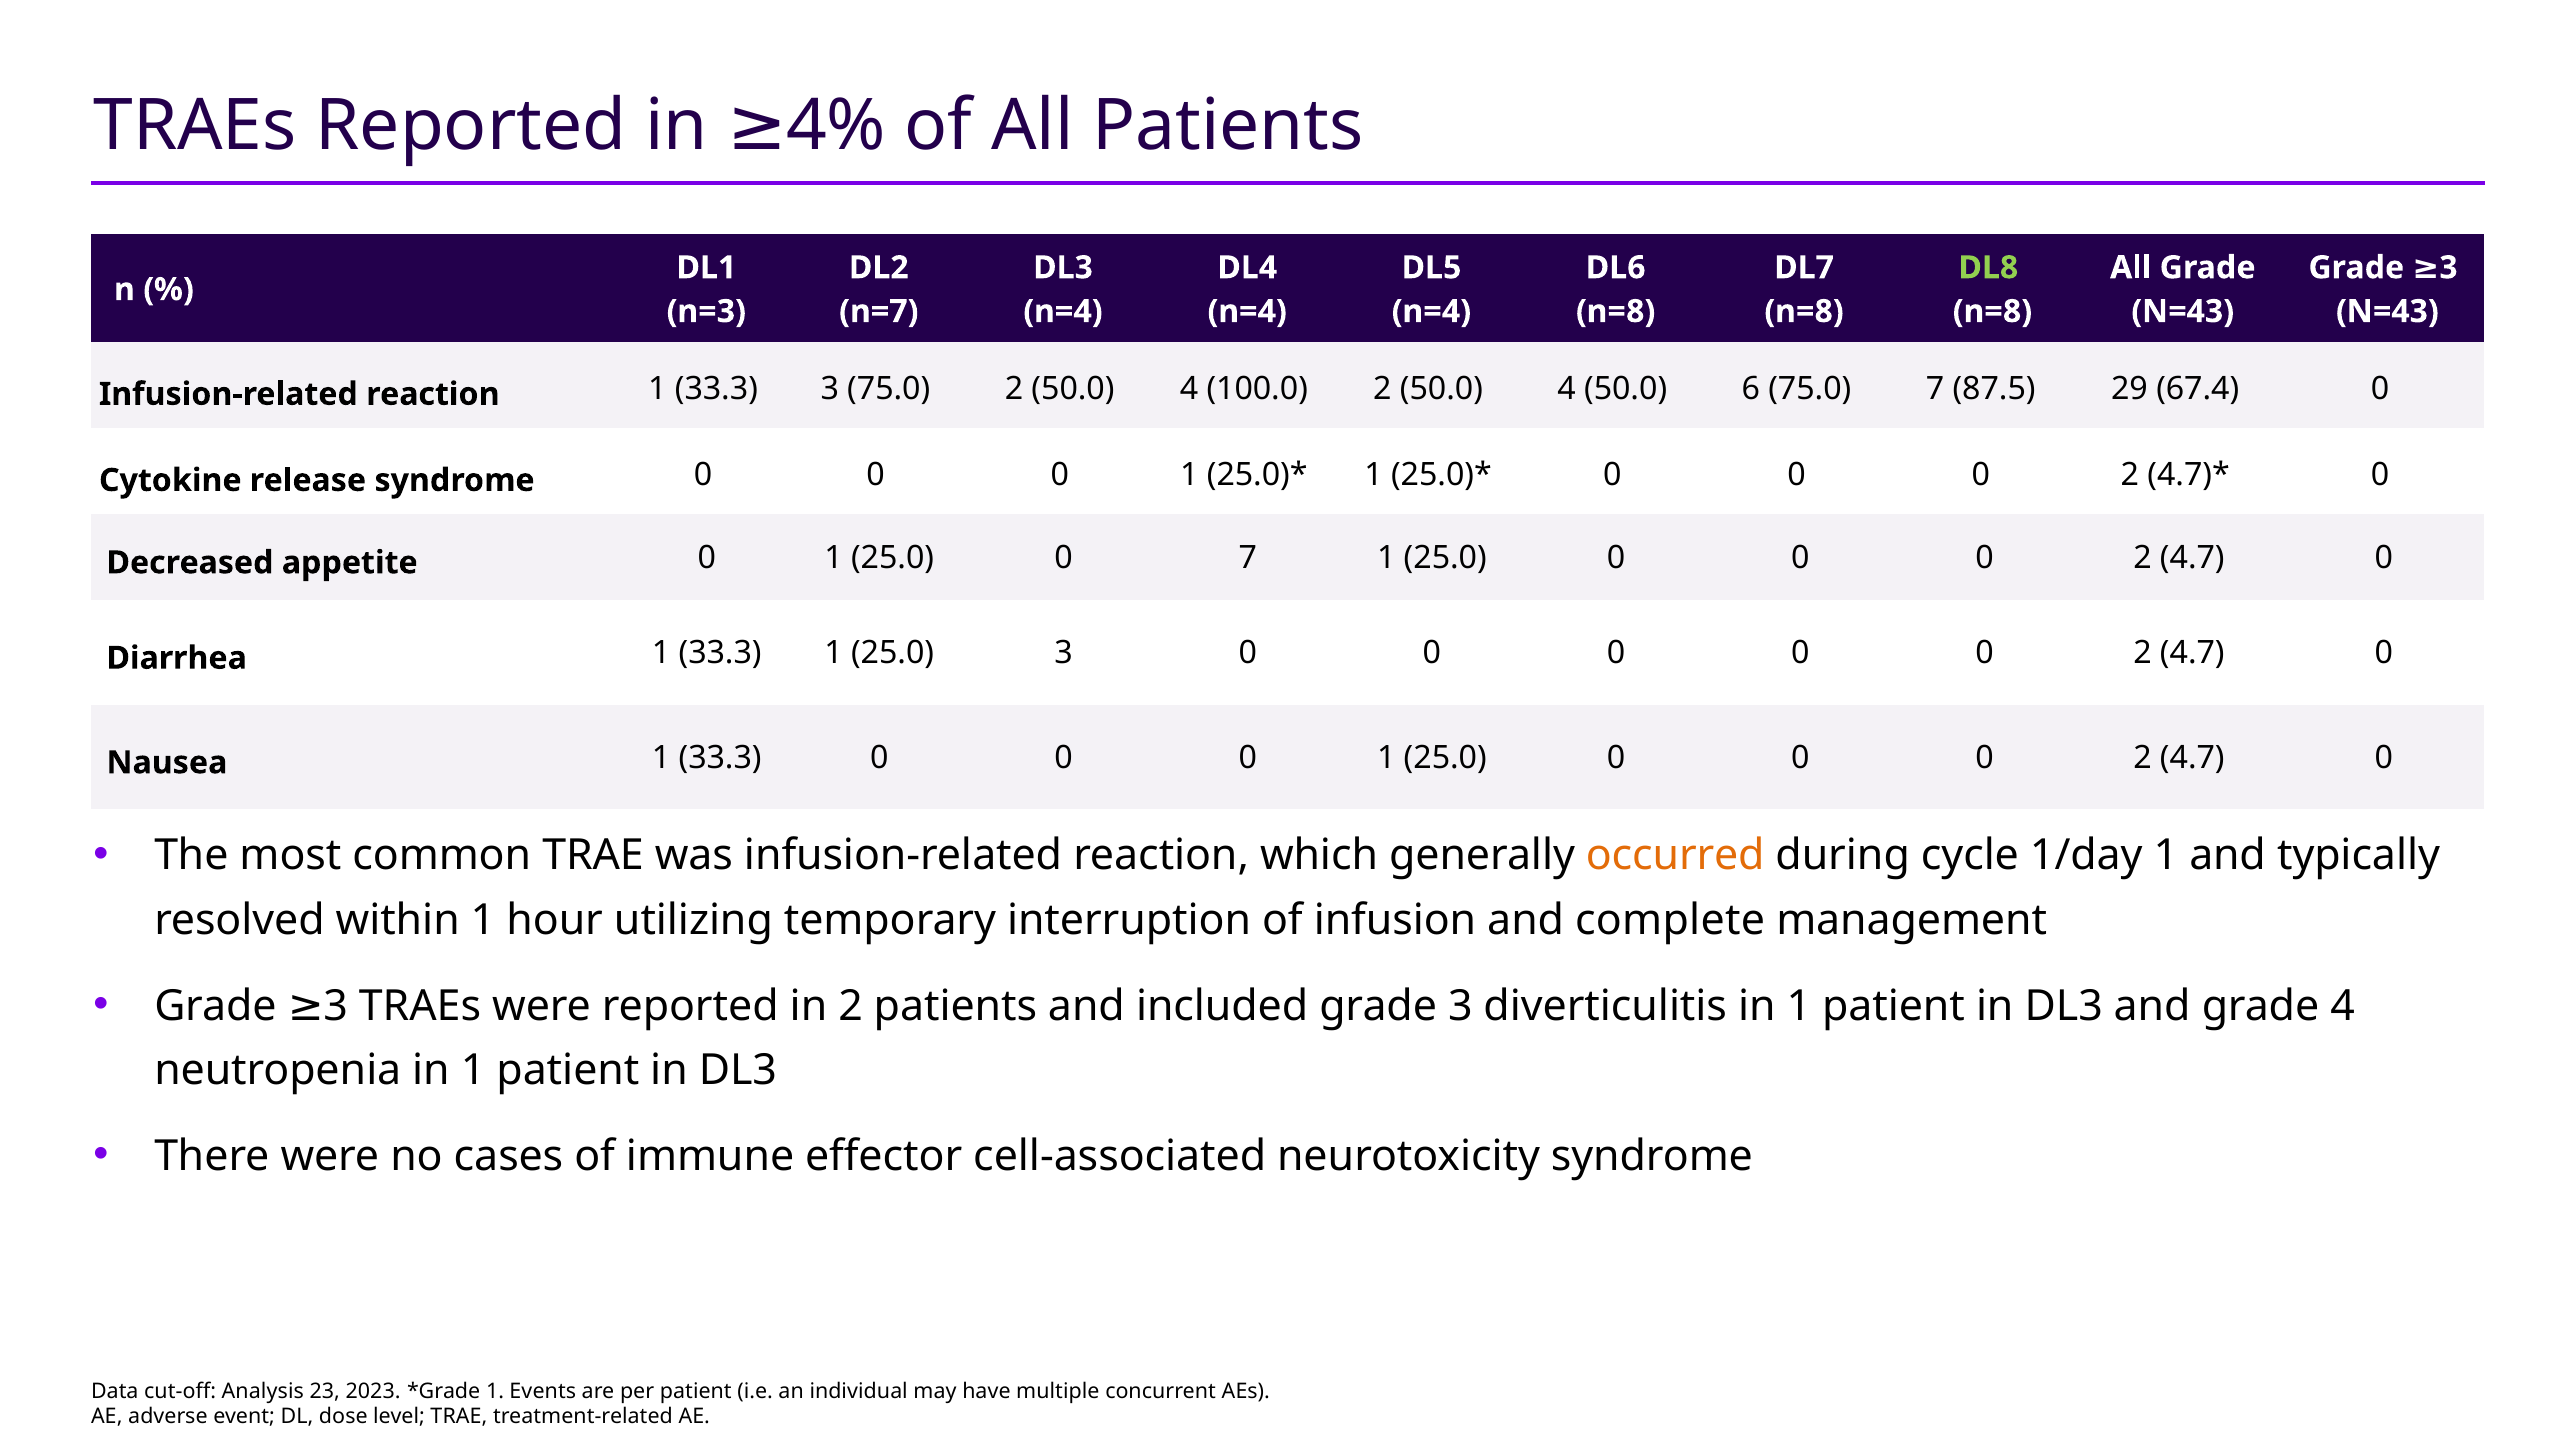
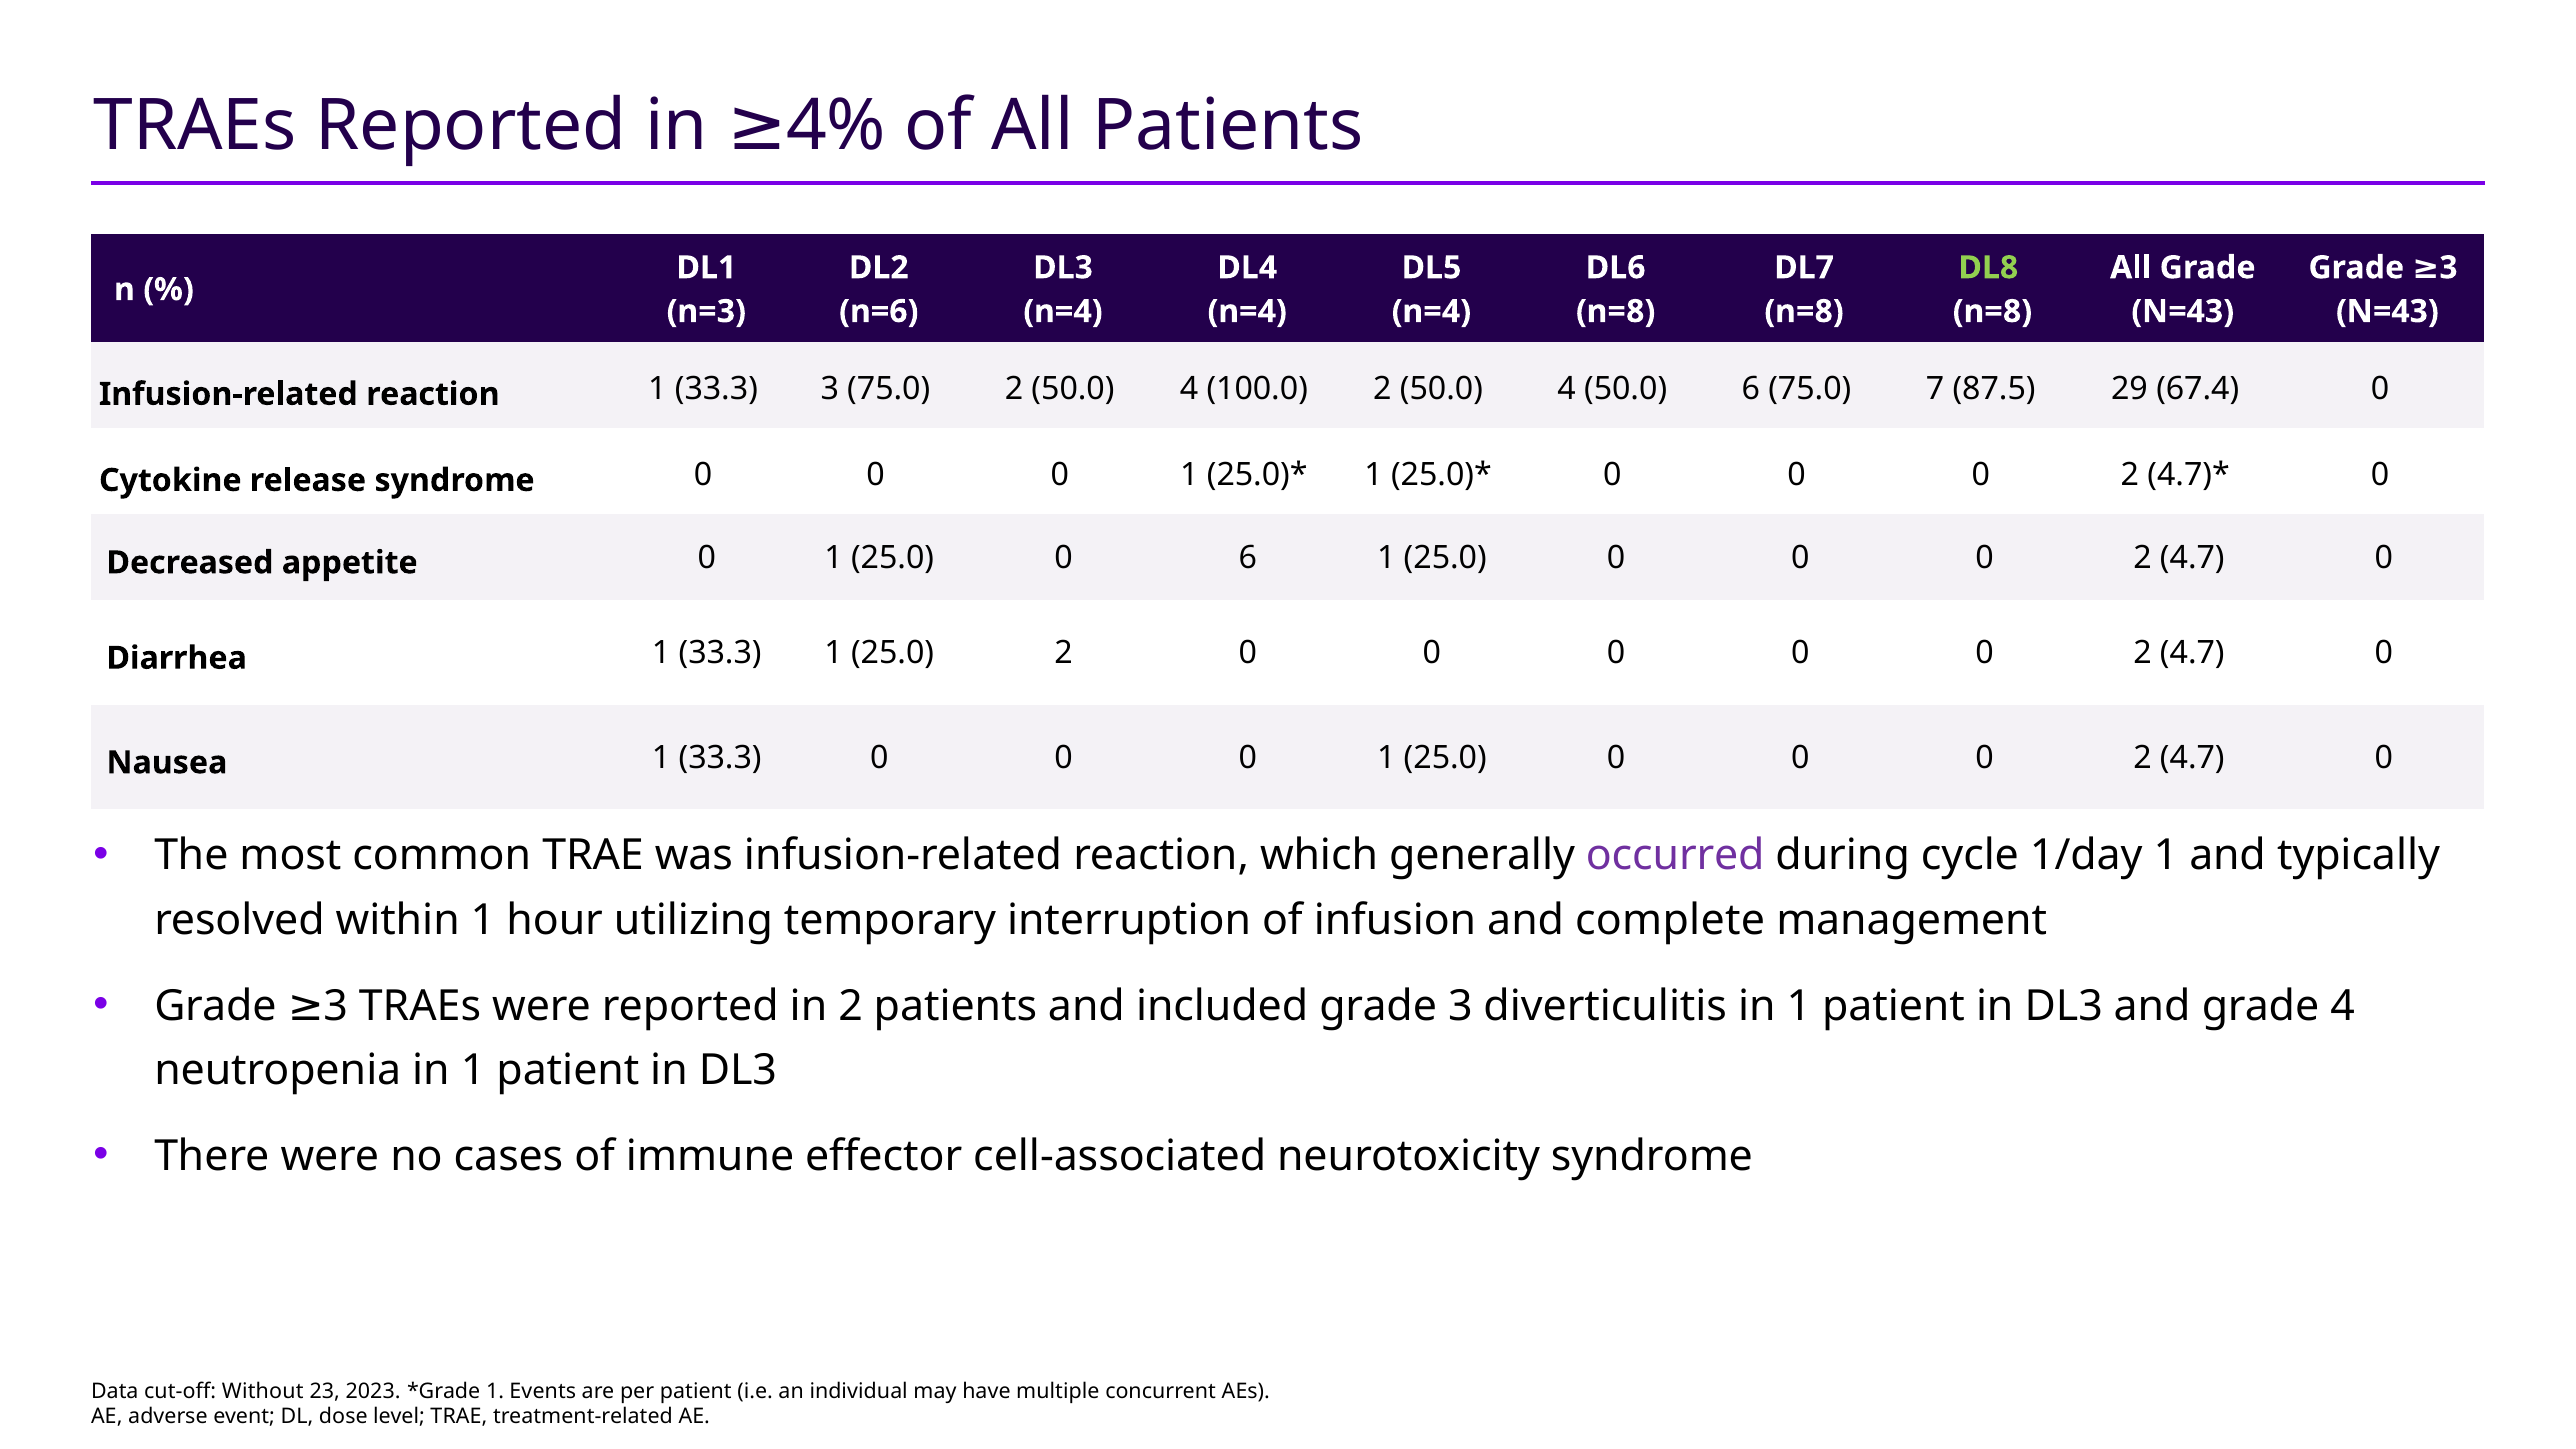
n=7: n=7 -> n=6
0 7: 7 -> 6
25.0 3: 3 -> 2
occurred colour: orange -> purple
Analysis: Analysis -> Without
